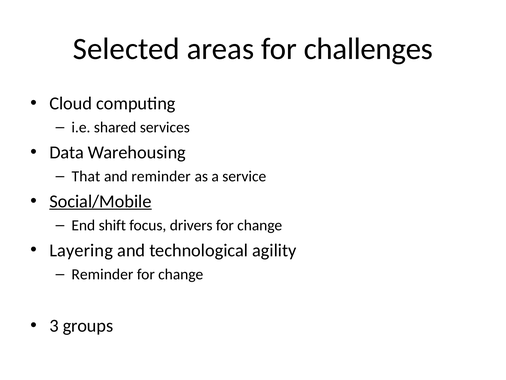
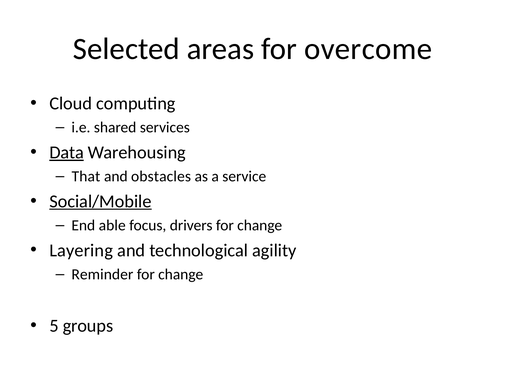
challenges: challenges -> overcome
Data underline: none -> present
and reminder: reminder -> obstacles
shift: shift -> able
3: 3 -> 5
